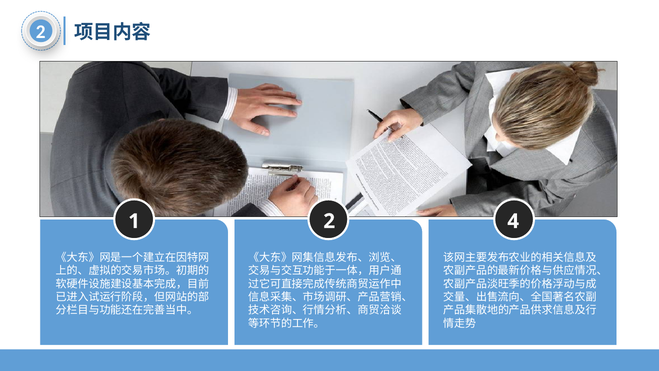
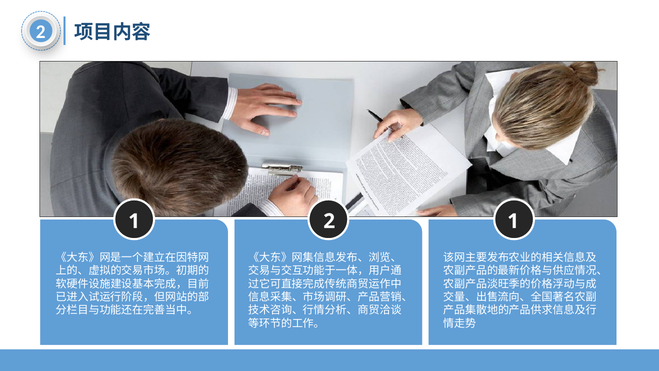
2 4: 4 -> 1
